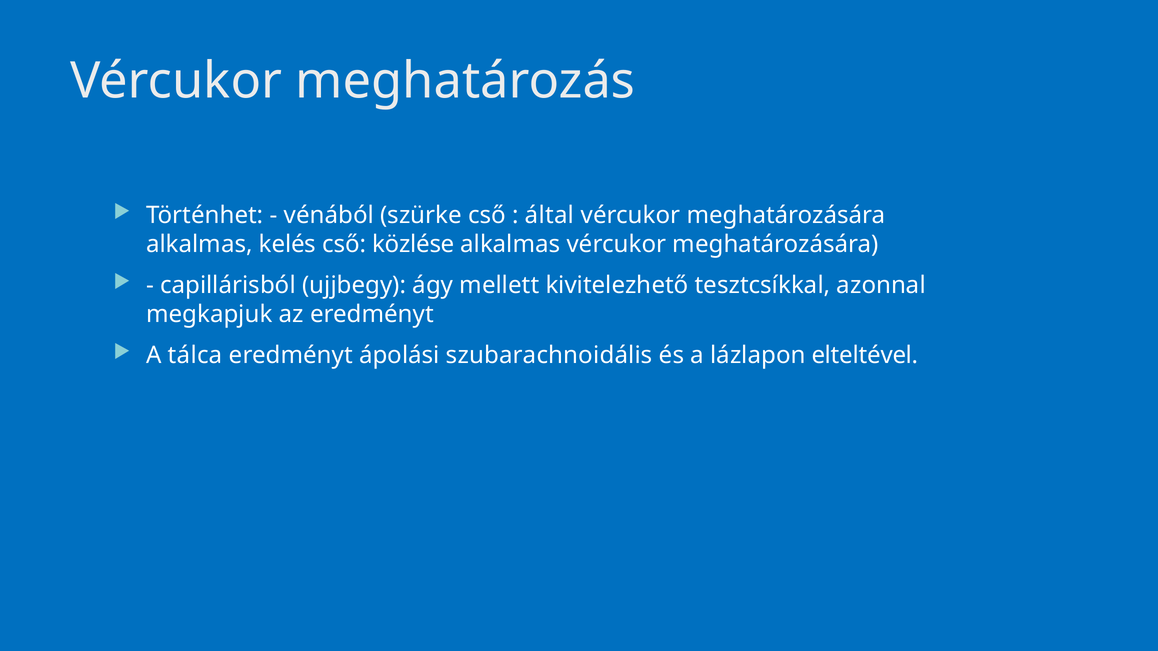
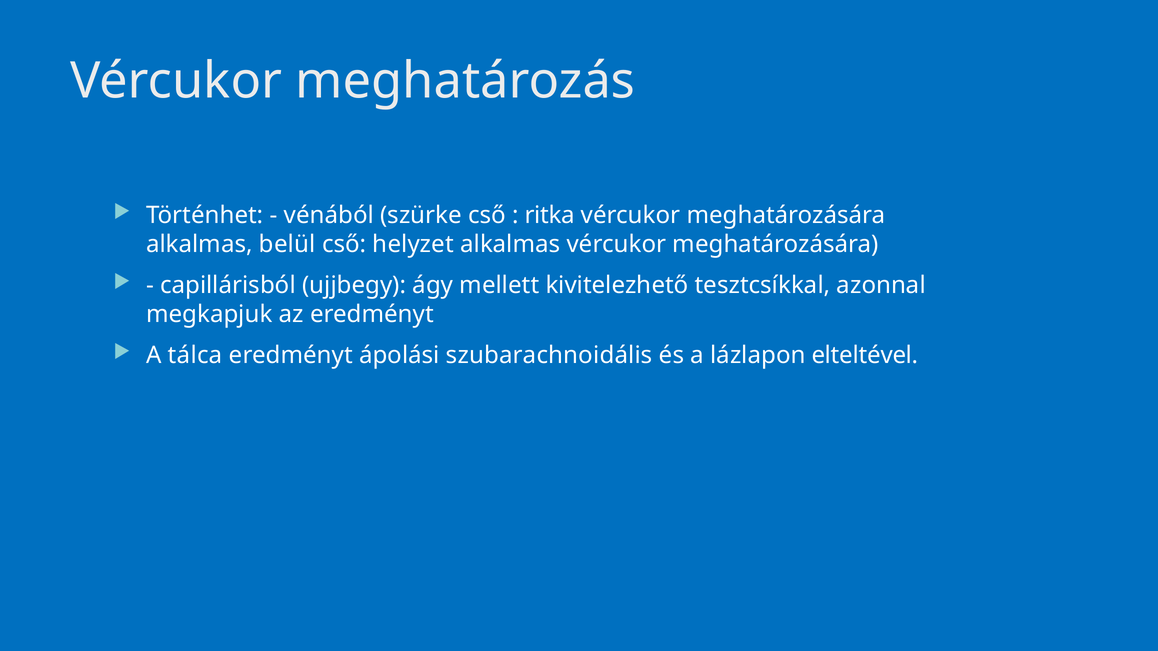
által: által -> ritka
kelés: kelés -> belül
közlése: közlése -> helyzet
